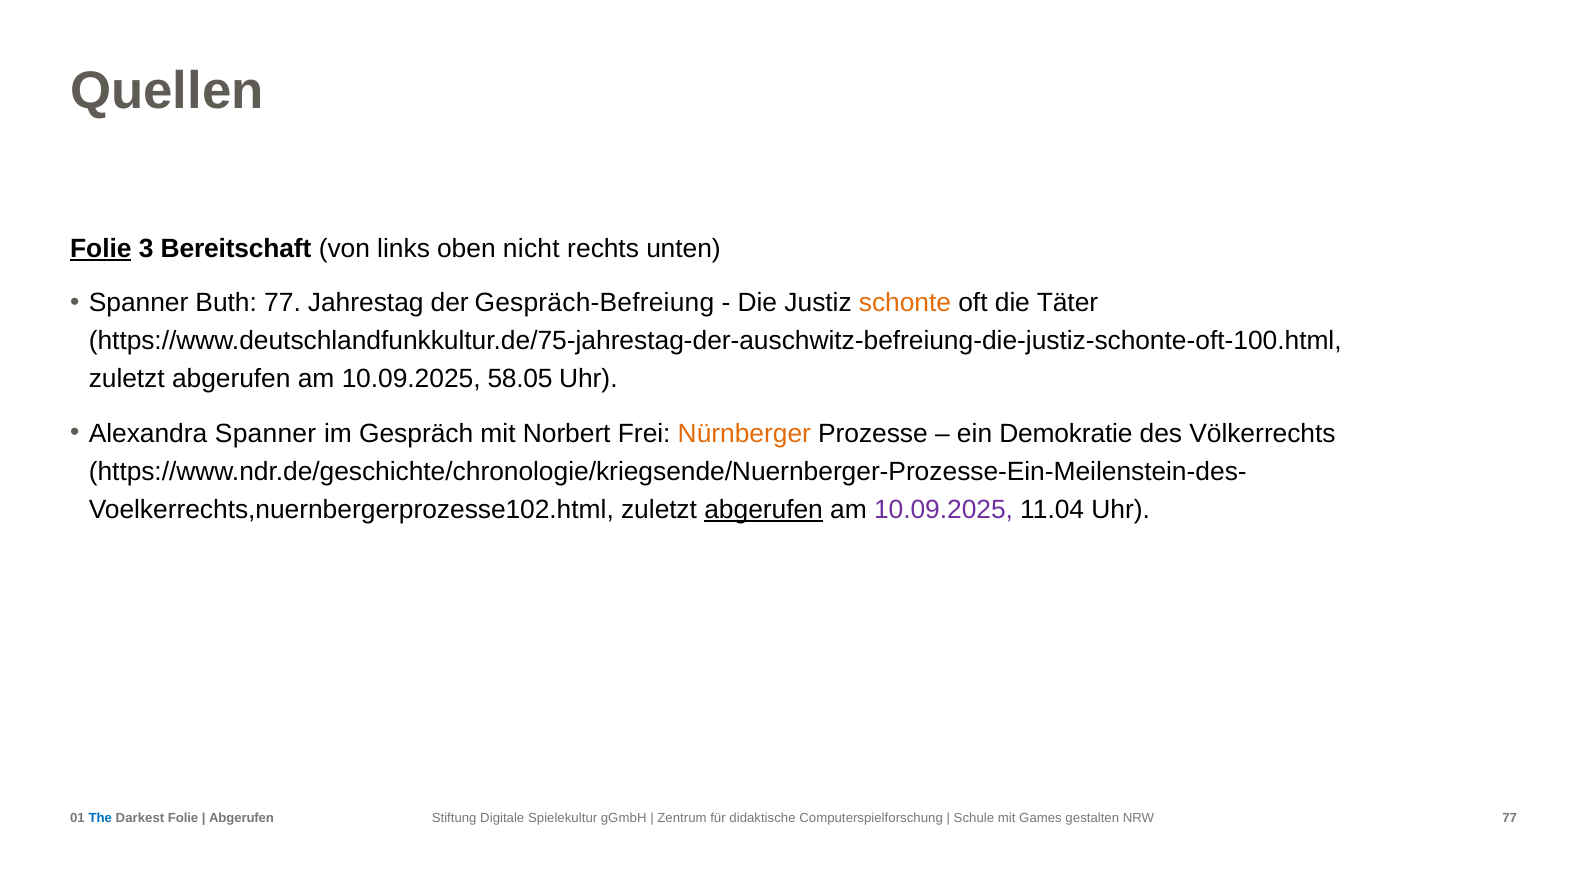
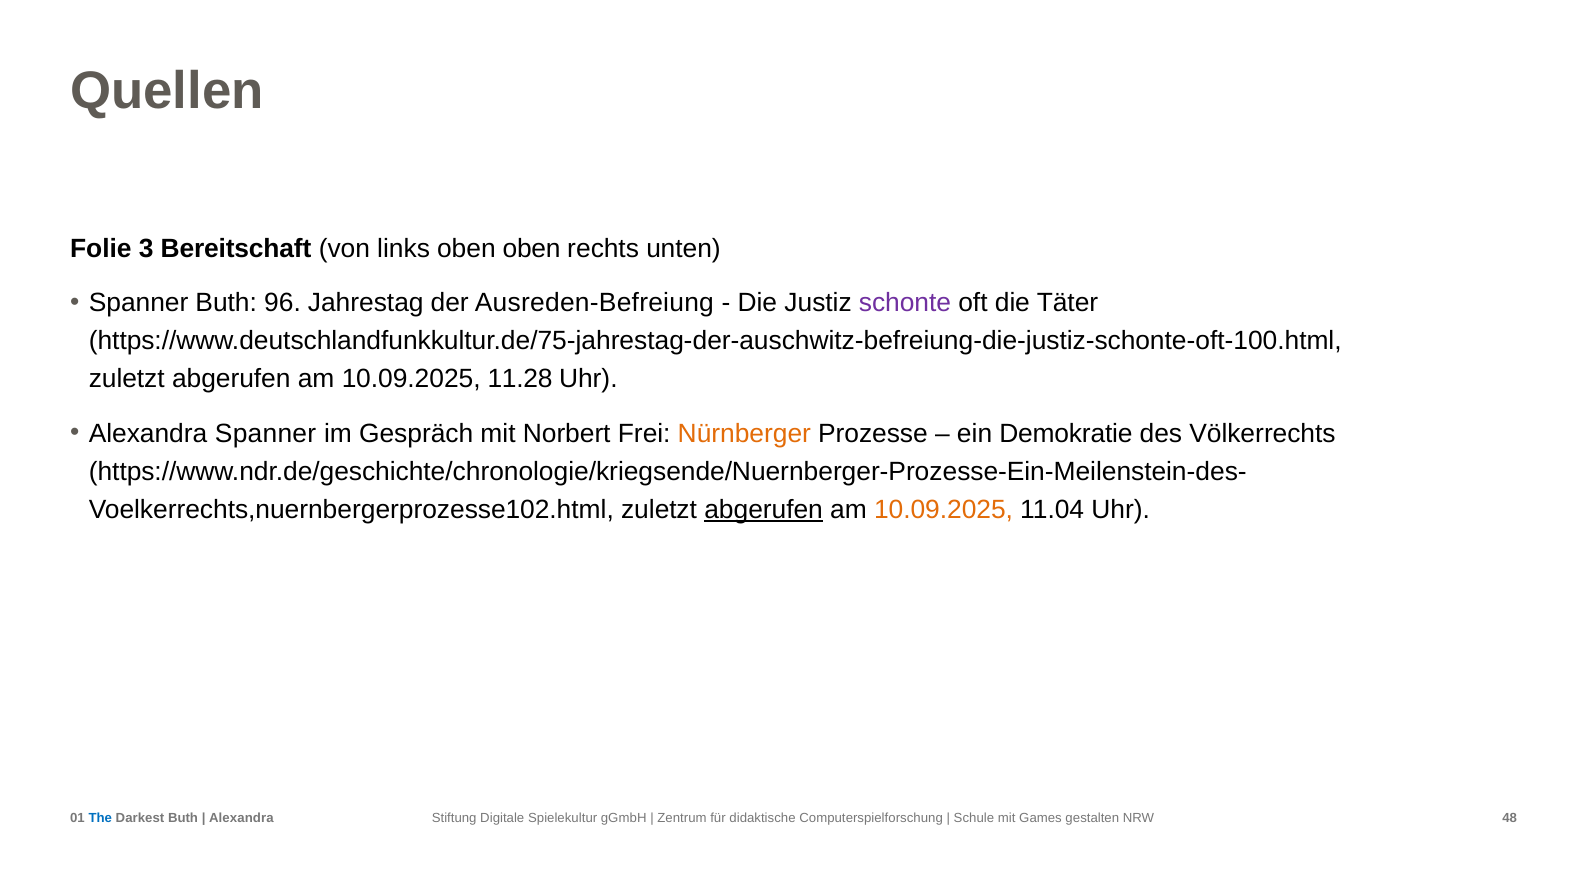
Folie at (101, 248) underline: present -> none
oben nicht: nicht -> oben
Buth 77: 77 -> 96
Gespräch-Befreiung: Gespräch-Befreiung -> Ausreden-Befreiung
schonte colour: orange -> purple
58.05: 58.05 -> 11.28
10.09.2025 at (944, 509) colour: purple -> orange
Darkest Folie: Folie -> Buth
Abgerufen at (242, 818): Abgerufen -> Alexandra
77 at (1510, 818): 77 -> 48
